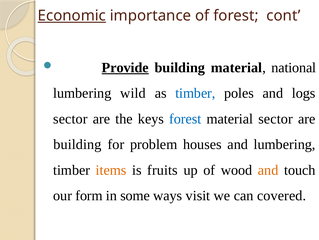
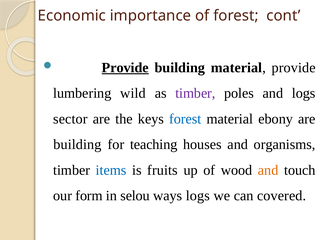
Economic underline: present -> none
material national: national -> provide
timber at (195, 93) colour: blue -> purple
material sector: sector -> ebony
problem: problem -> teaching
and lumbering: lumbering -> organisms
items colour: orange -> blue
some: some -> selou
ways visit: visit -> logs
